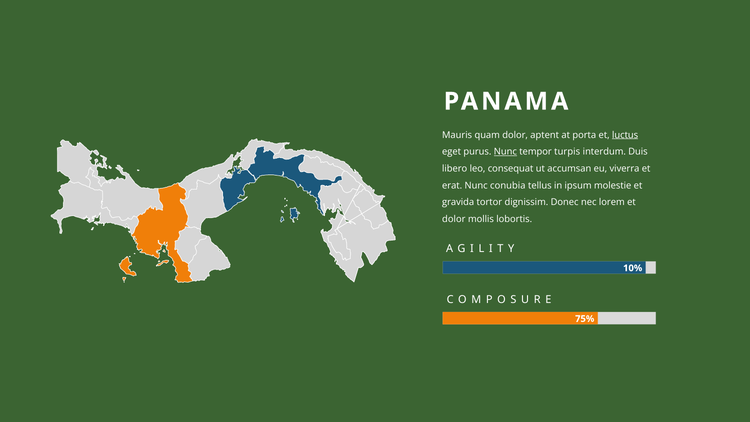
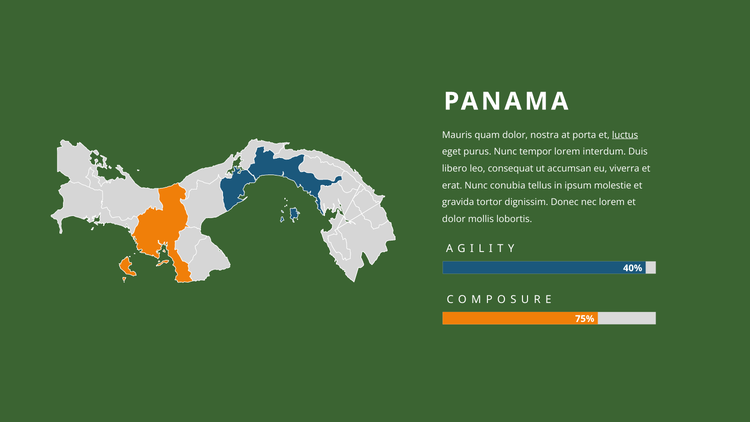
aptent: aptent -> nostra
Nunc at (505, 152) underline: present -> none
tempor turpis: turpis -> lorem
10%: 10% -> 40%
